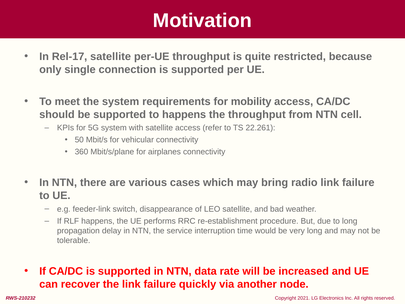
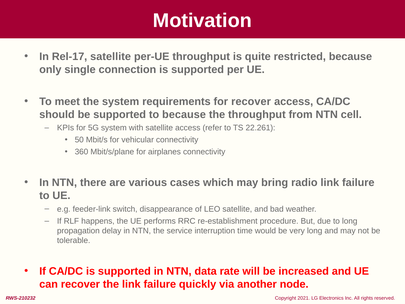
for mobility: mobility -> recover
to happens: happens -> because
